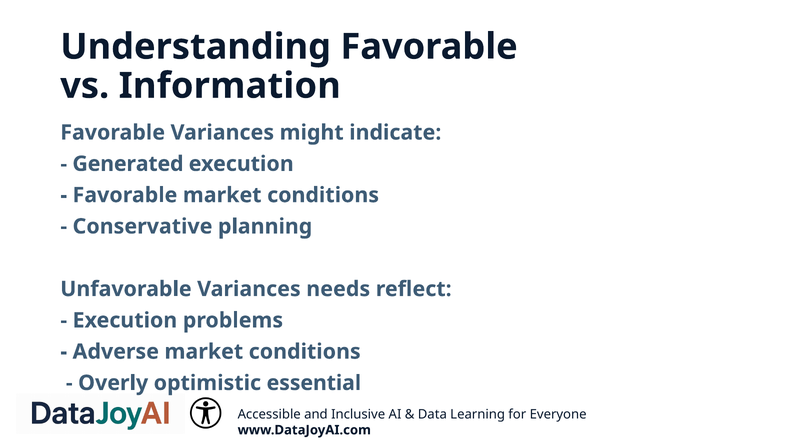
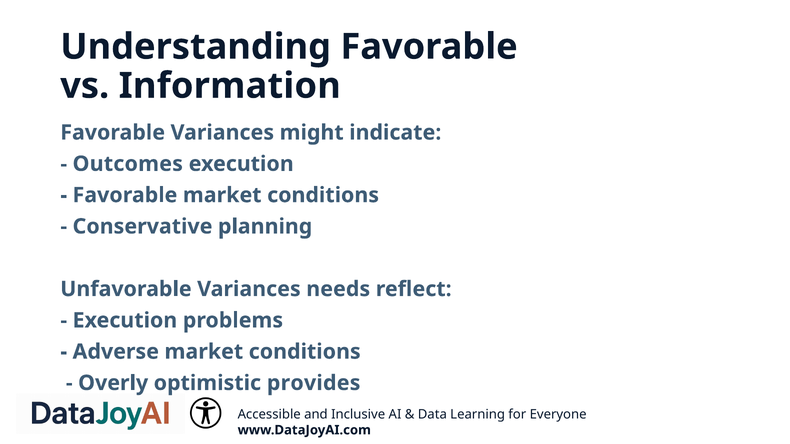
Generated: Generated -> Outcomes
essential: essential -> provides
